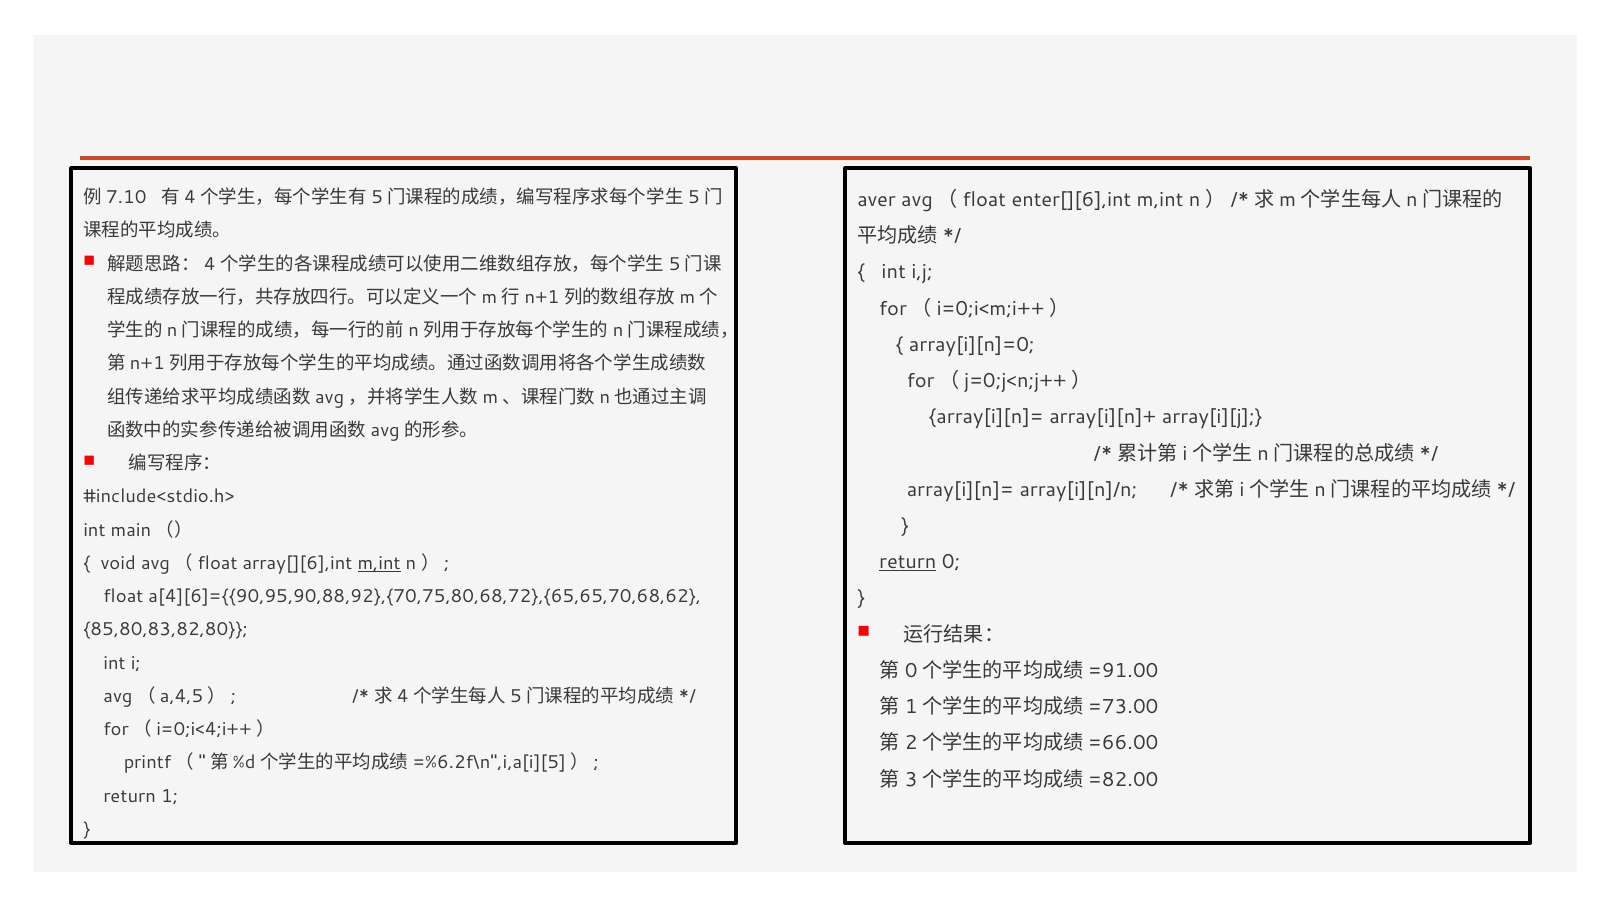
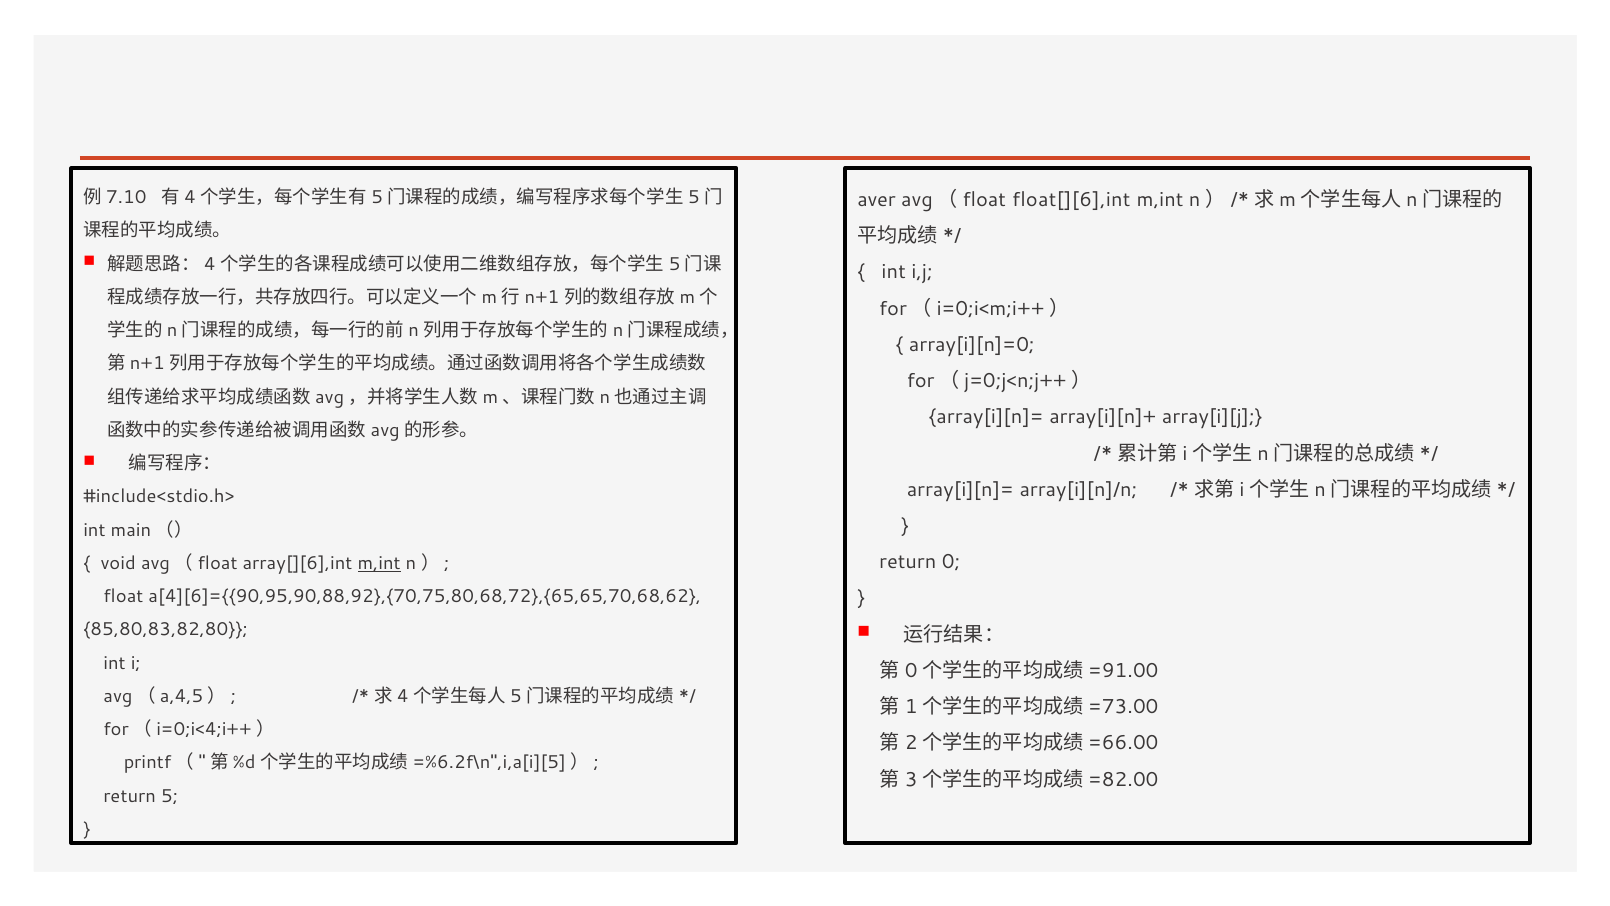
enter[][6],int: enter[][6],int -> float[][6],int
return at (908, 562) underline: present -> none
1: 1 -> 5
